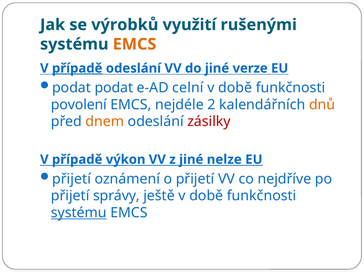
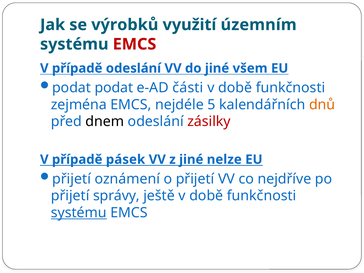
rušenými: rušenými -> územním
EMCS at (135, 44) colour: orange -> red
případě at (77, 68) underline: present -> none
verze: verze -> všem
celní: celní -> části
povolení: povolení -> zejména
2: 2 -> 5
dnem colour: orange -> black
výkon: výkon -> pásek
